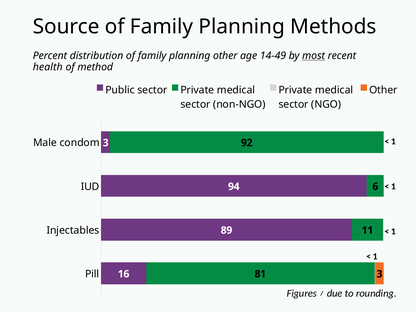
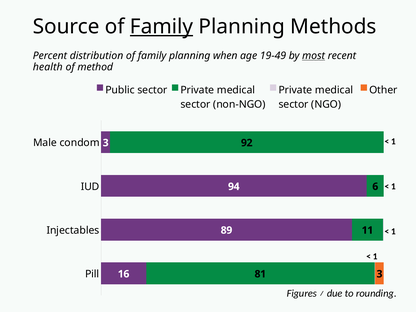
Family at (162, 27) underline: none -> present
planning other: other -> when
14-49: 14-49 -> 19-49
